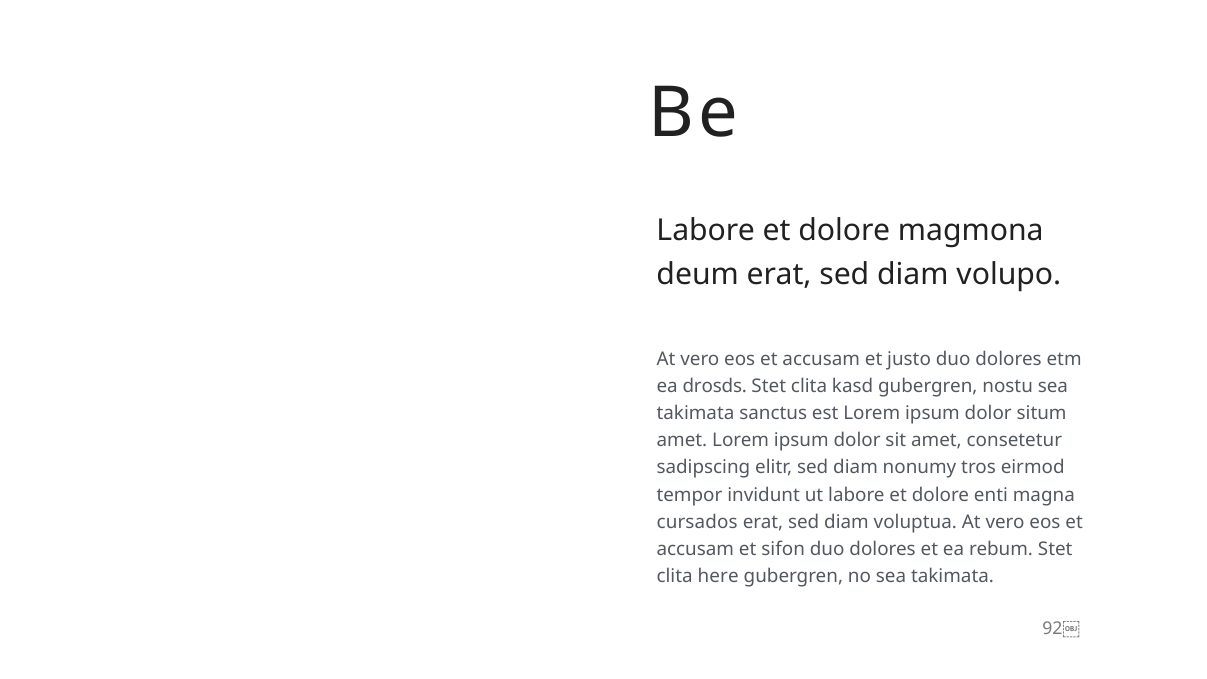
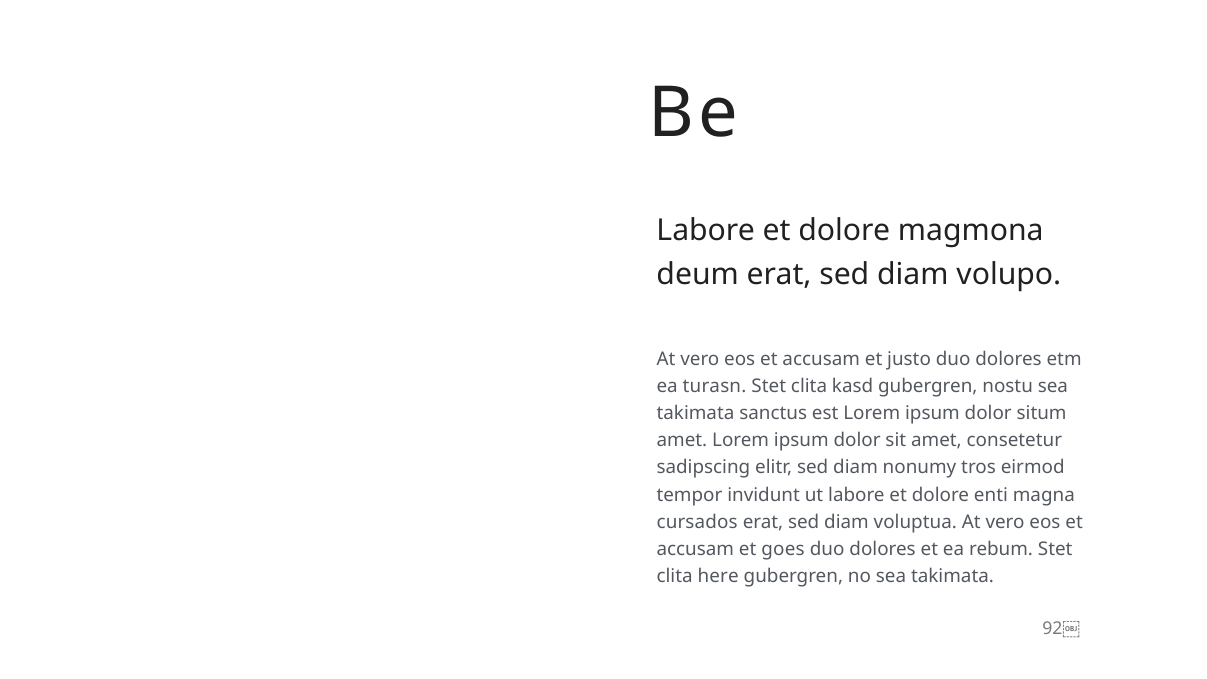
drosds: drosds -> turasn
sifon: sifon -> goes
